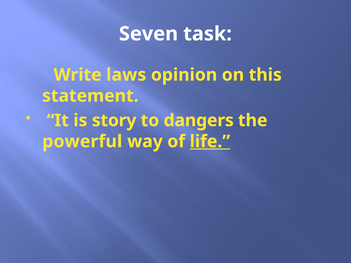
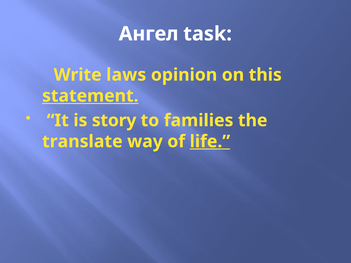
Seven: Seven -> Ангел
statement underline: none -> present
dangers: dangers -> families
powerful: powerful -> translate
